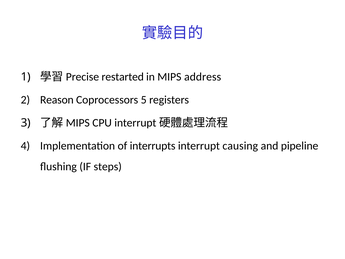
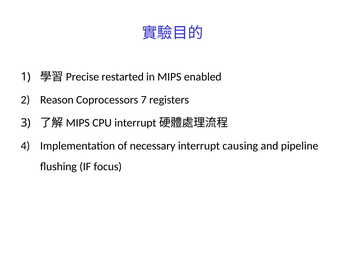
address: address -> enabled
5: 5 -> 7
interrupts: interrupts -> necessary
steps: steps -> focus
